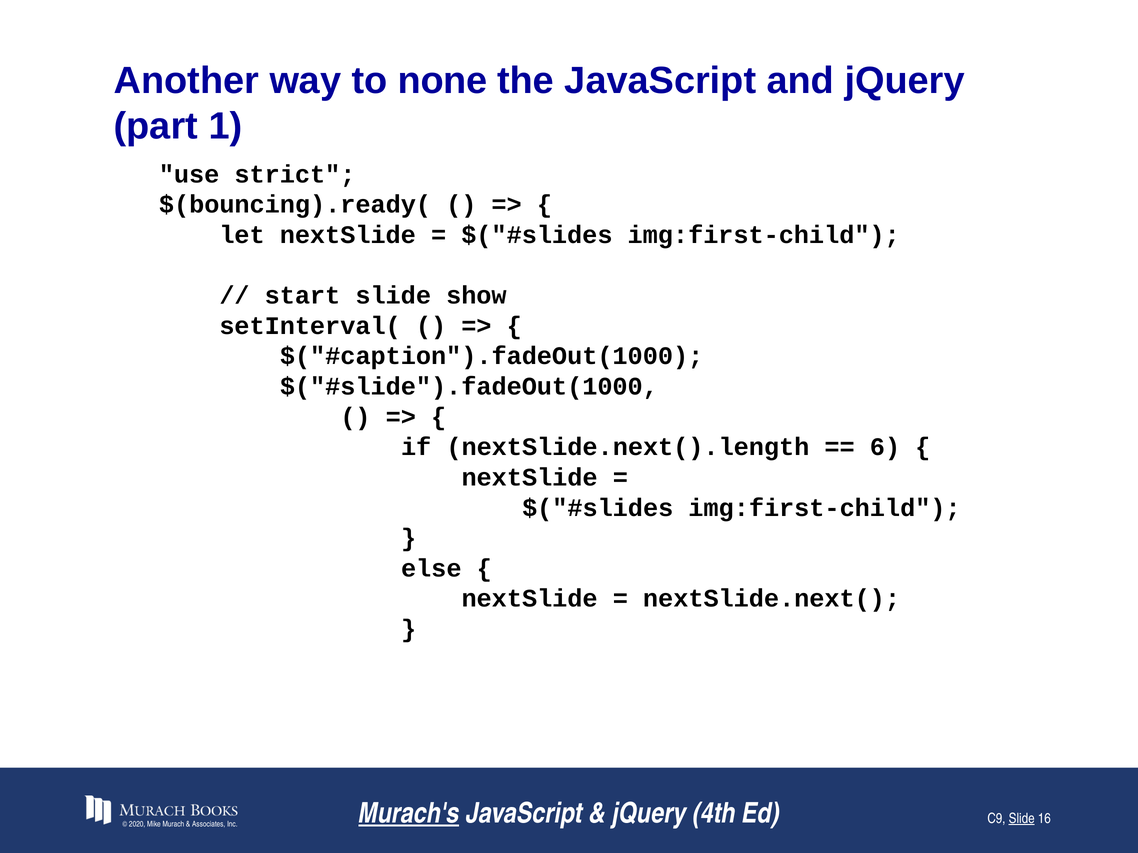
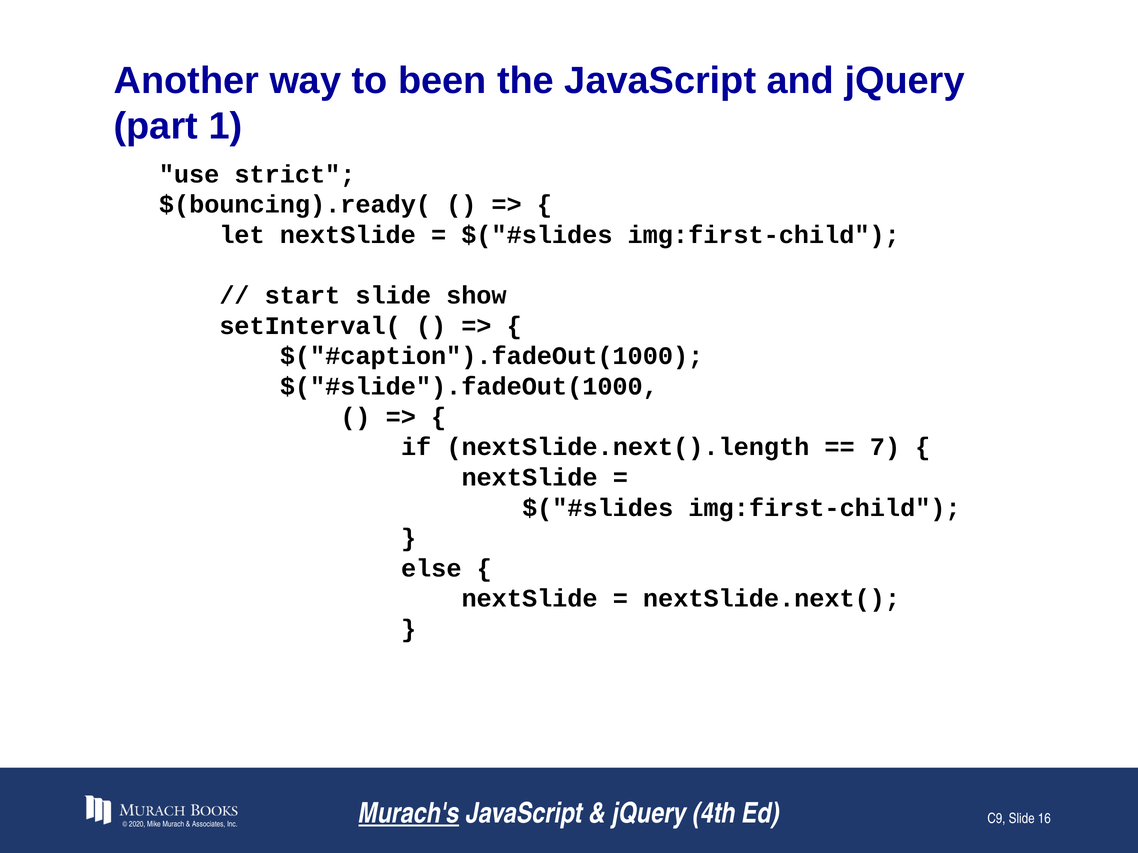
none: none -> been
6: 6 -> 7
Slide at (1022, 819) underline: present -> none
